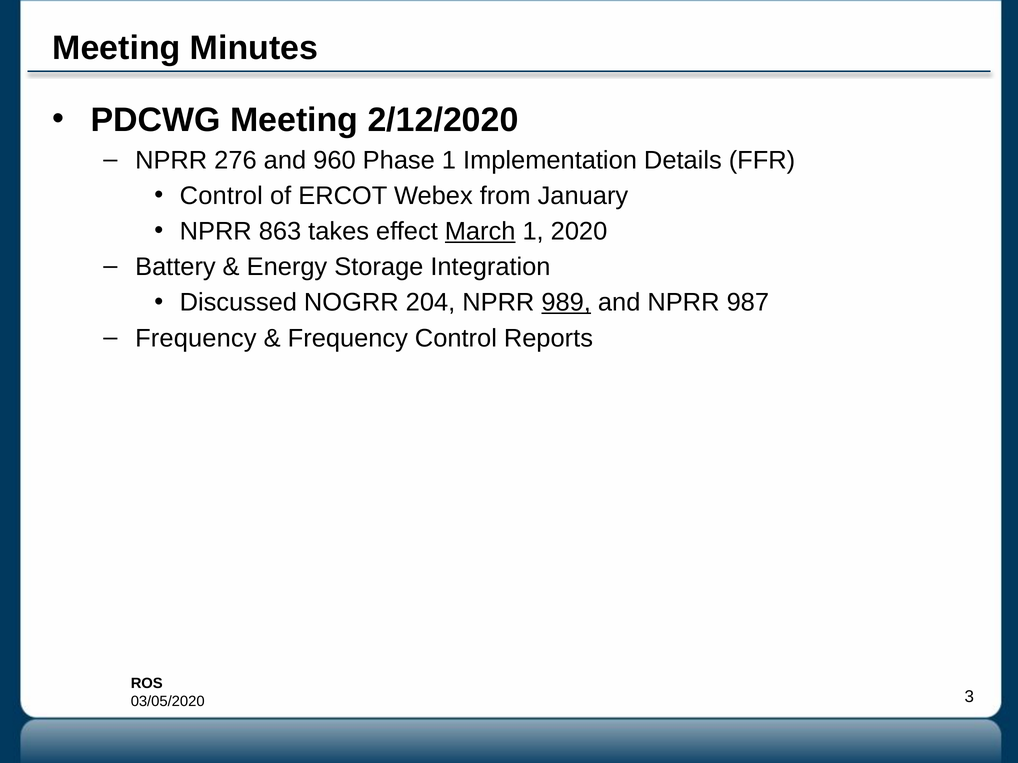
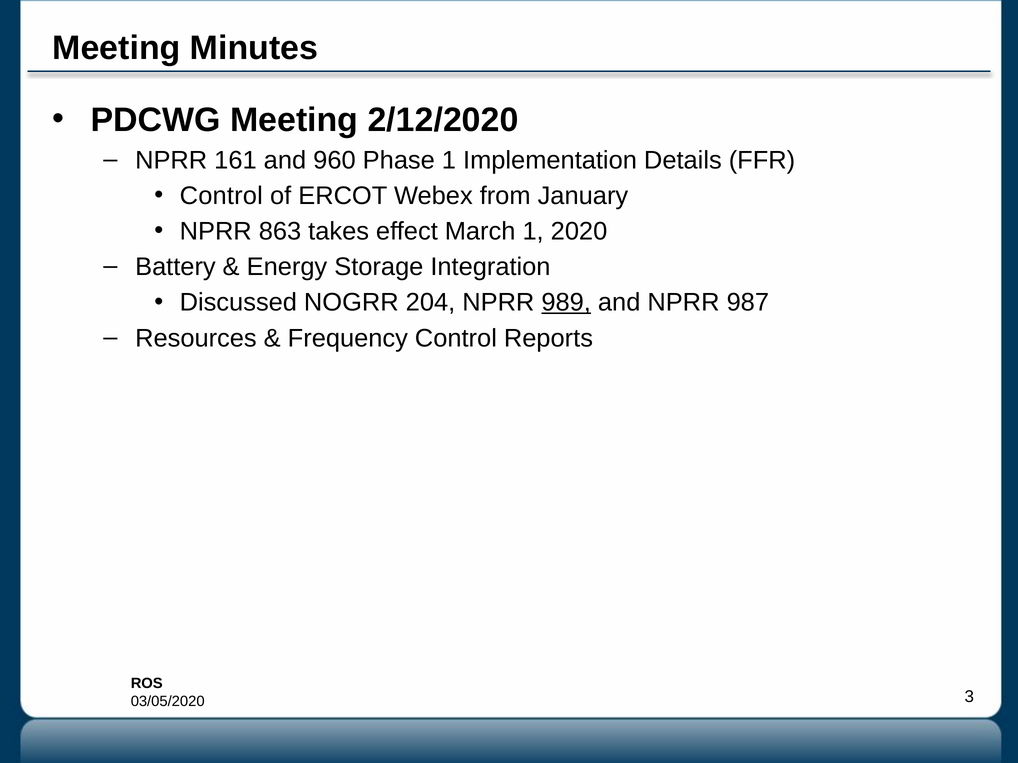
276: 276 -> 161
March underline: present -> none
Frequency at (196, 338): Frequency -> Resources
